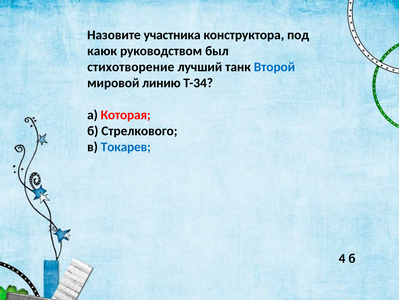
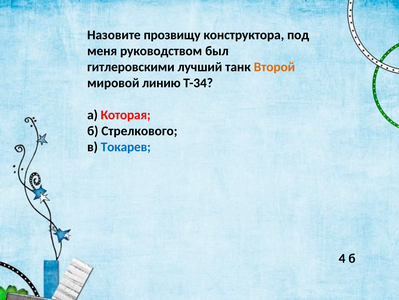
участника: участника -> прозвищу
каюк: каюк -> меня
стихотворение: стихотворение -> гитлеровскими
Второй colour: blue -> orange
